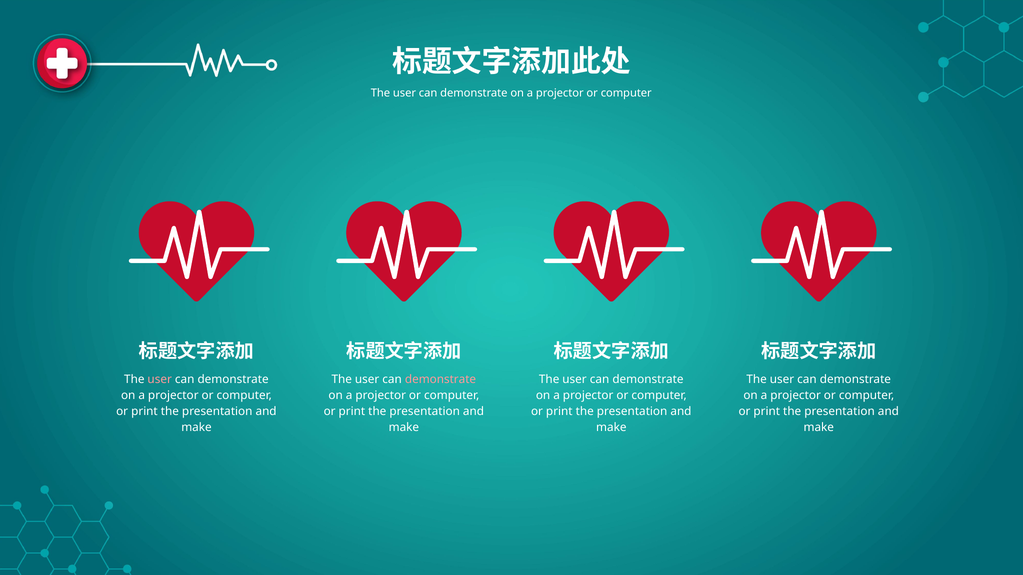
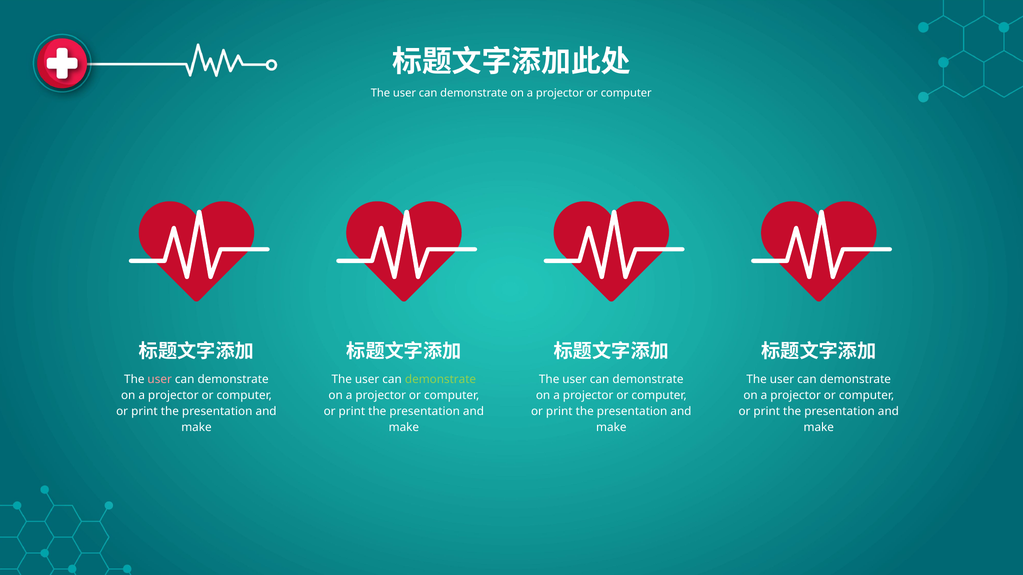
demonstrate at (441, 380) colour: pink -> light green
